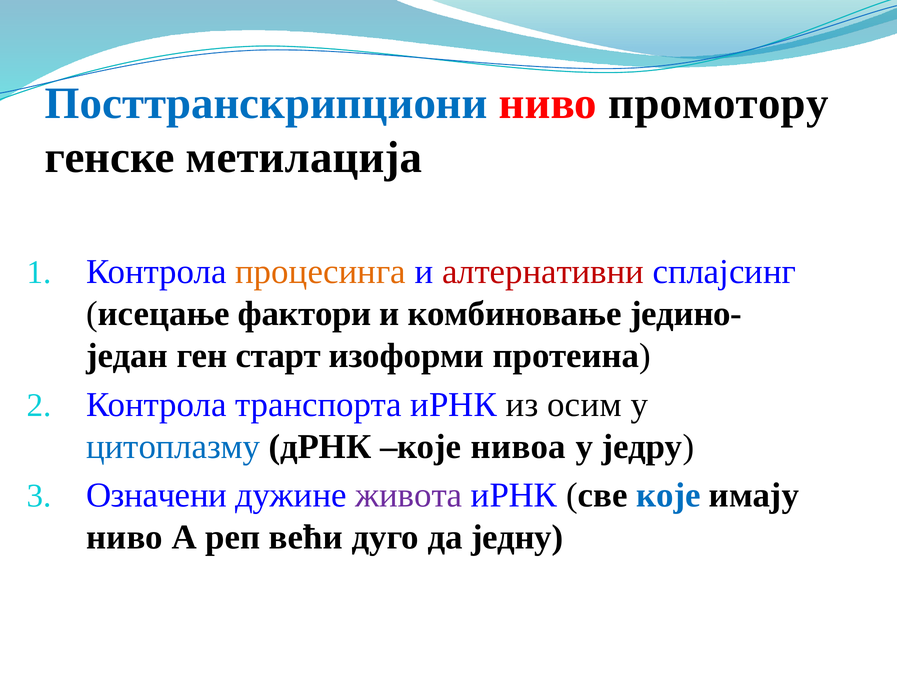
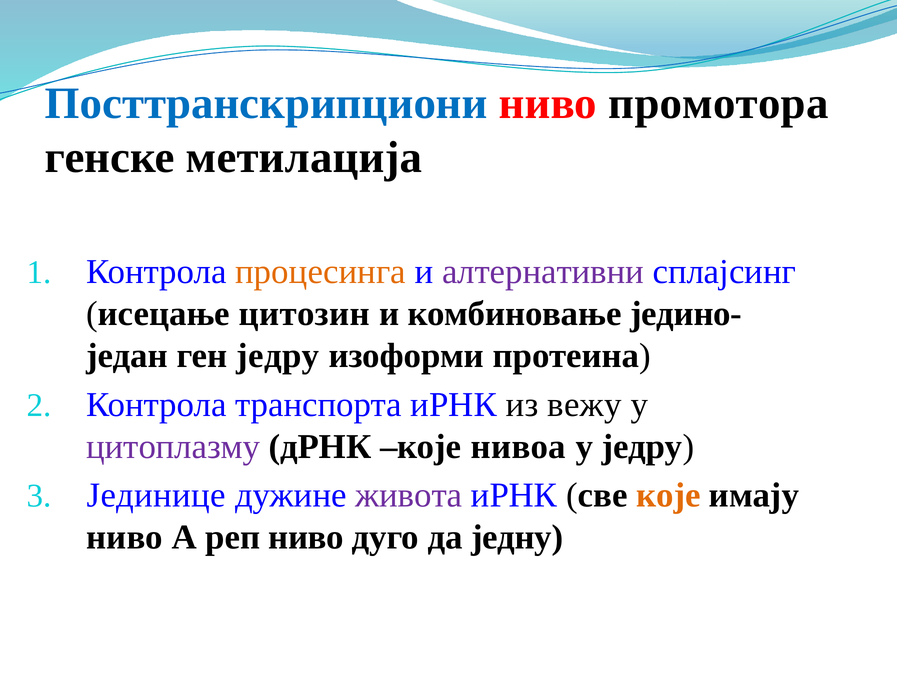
промотору: промотору -> промотора
алтернативни colour: red -> purple
фактори: фактори -> цитозин
ген старт: старт -> једру
осим: осим -> вежу
цитоплазму colour: blue -> purple
Означени: Означени -> Јединице
које at (668, 495) colour: blue -> orange
реп већи: већи -> ниво
